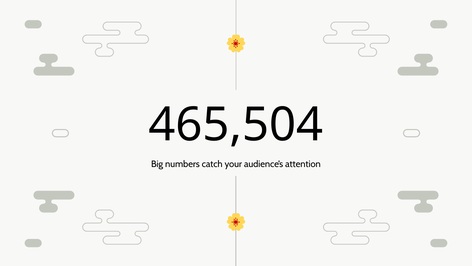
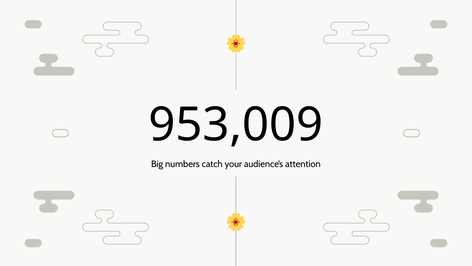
465,504: 465,504 -> 953,009
